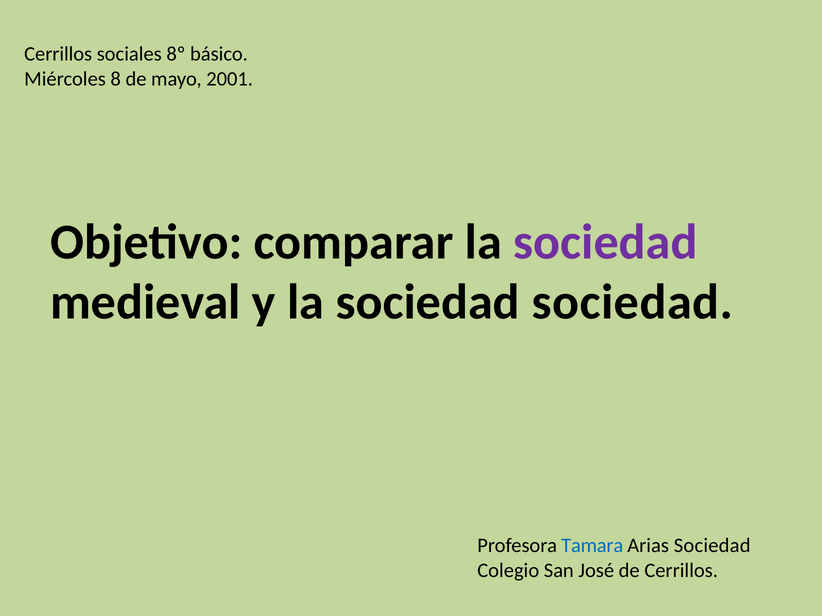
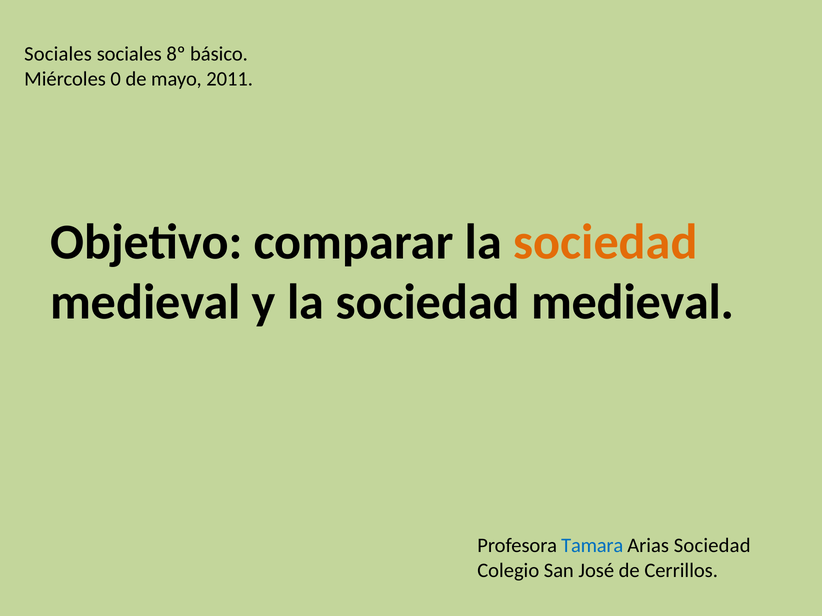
Cerrillos at (58, 54): Cerrillos -> Sociales
8: 8 -> 0
2001: 2001 -> 2011
sociedad at (605, 242) colour: purple -> orange
y la sociedad sociedad: sociedad -> medieval
